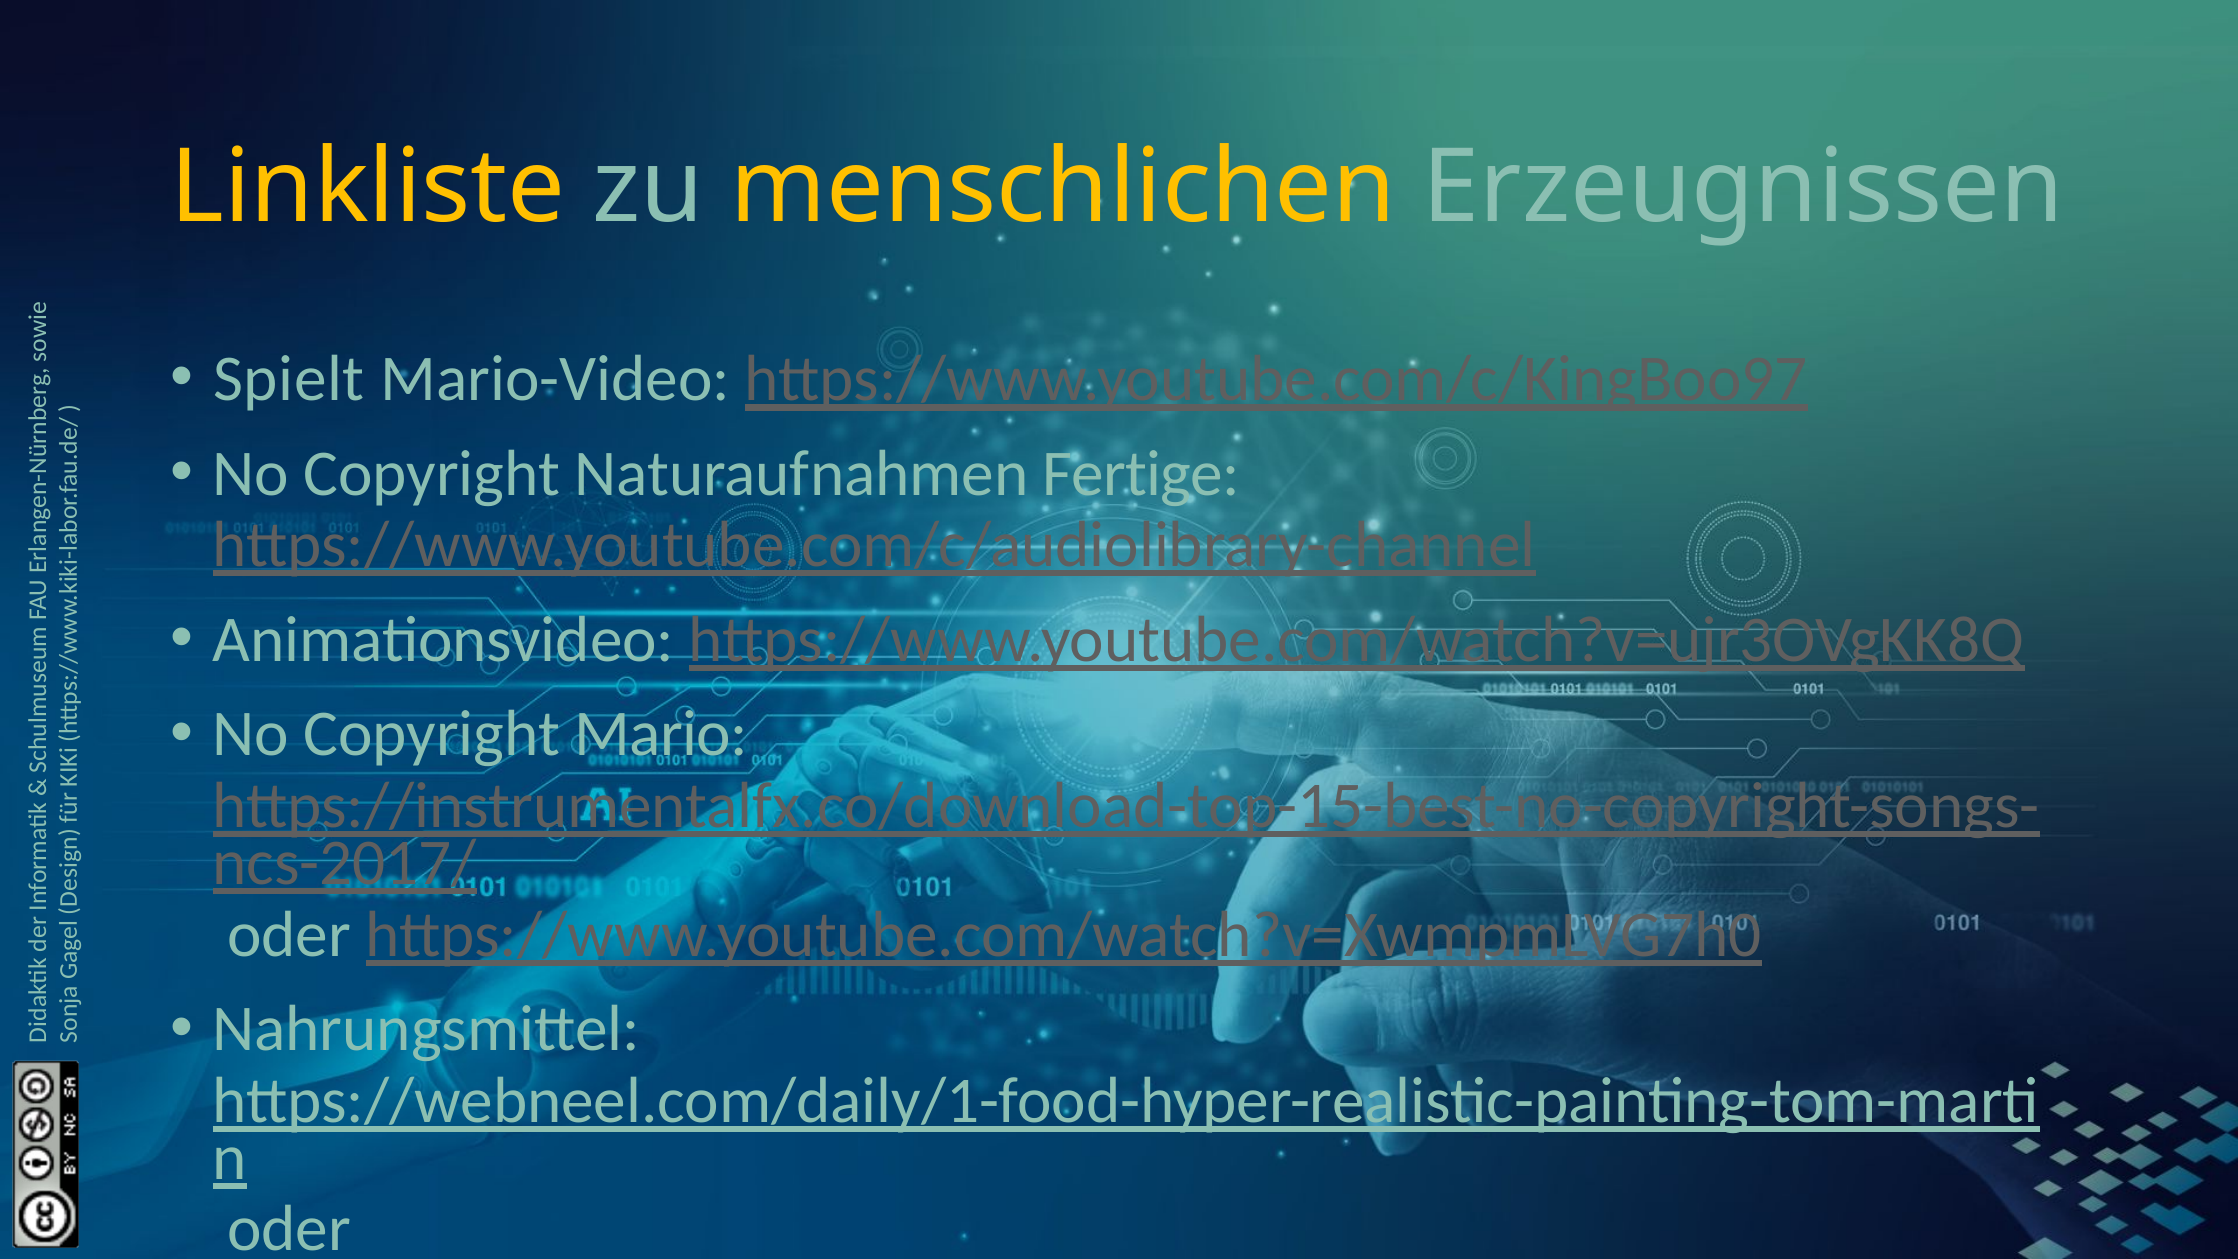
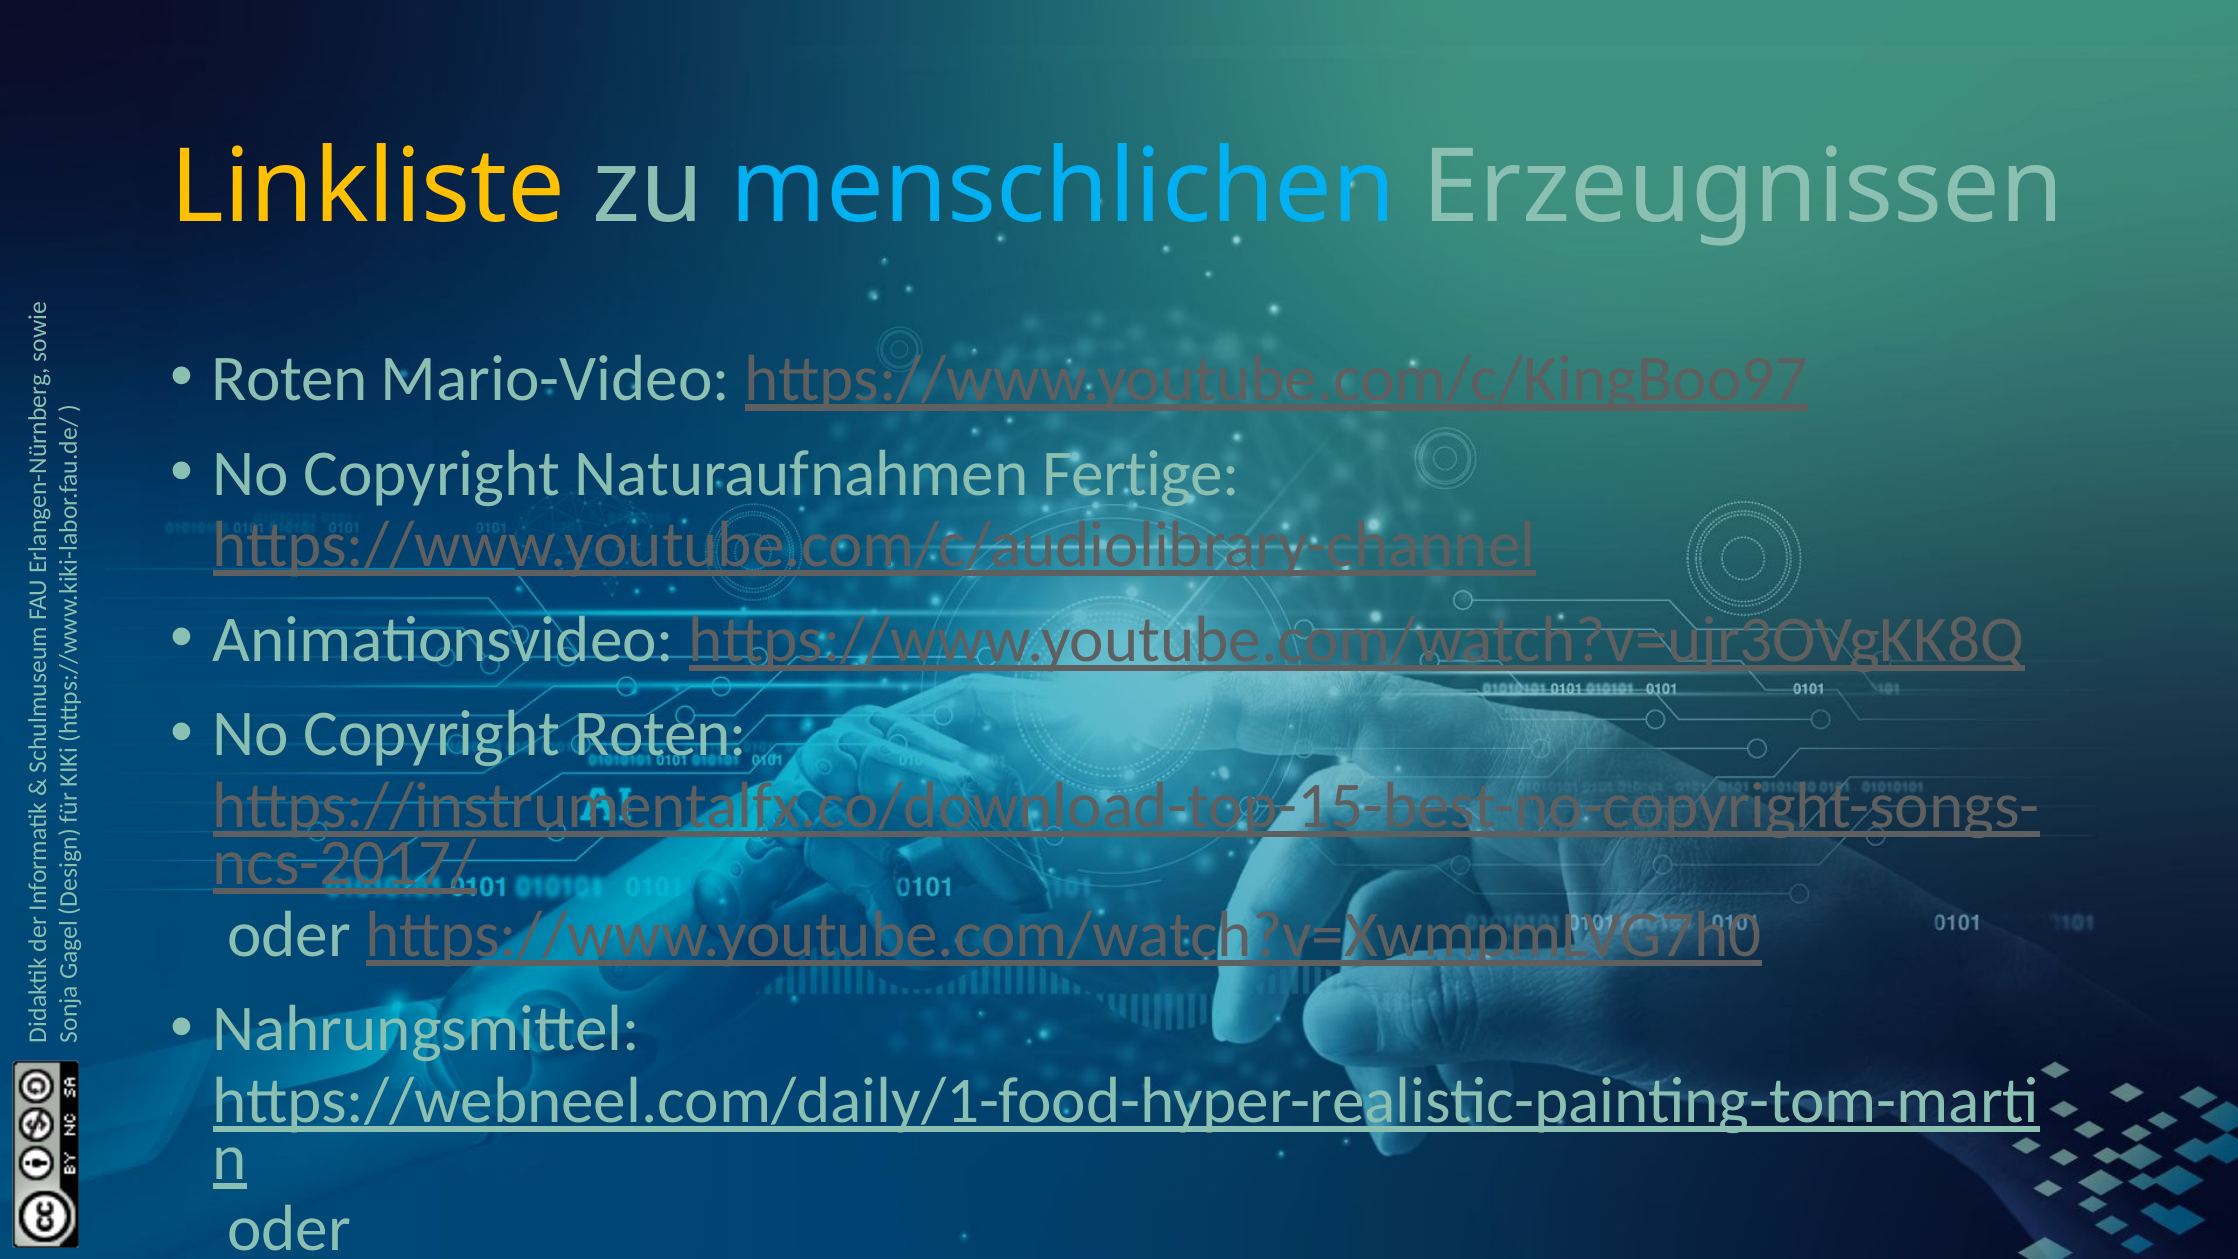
menschlichen colour: yellow -> light blue
Spielt at (289, 379): Spielt -> Roten
Copyright Mario: Mario -> Roten
